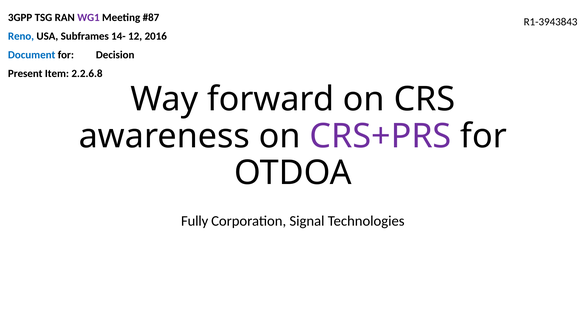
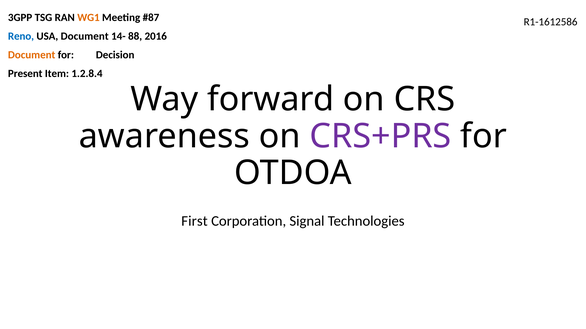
WG1 colour: purple -> orange
R1-3943843: R1-3943843 -> R1-1612586
USA Subframes: Subframes -> Document
12: 12 -> 88
Document at (32, 55) colour: blue -> orange
2.2.6.8: 2.2.6.8 -> 1.2.8.4
Fully: Fully -> First
